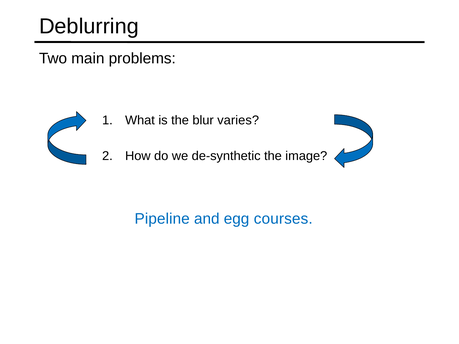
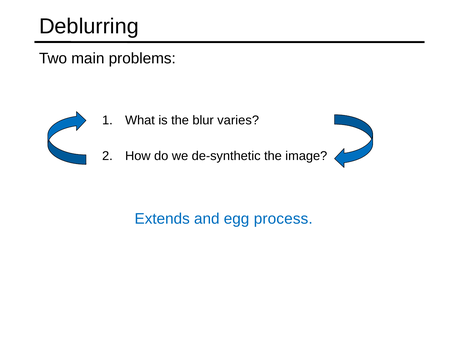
Pipeline: Pipeline -> Extends
courses: courses -> process
